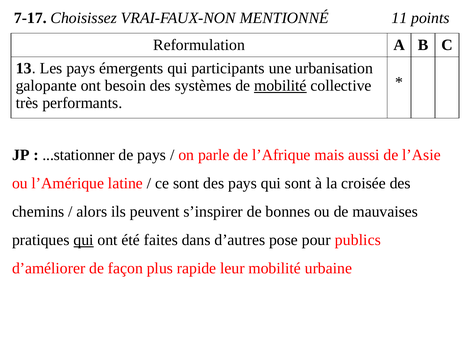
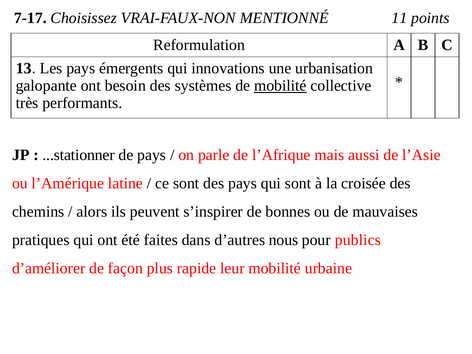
participants: participants -> innovations
qui at (84, 240) underline: present -> none
pose: pose -> nous
